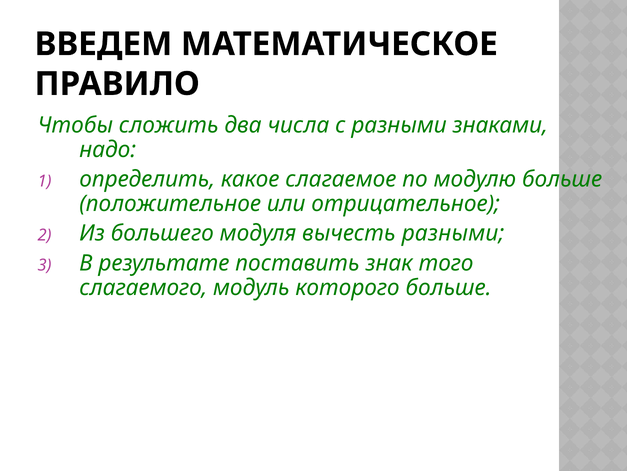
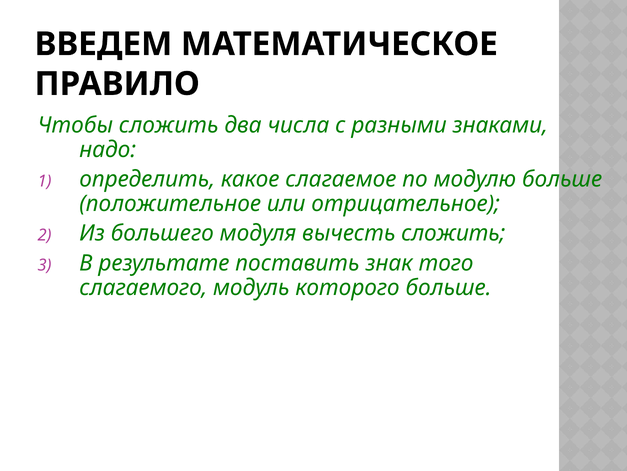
вычесть разными: разными -> сложить
